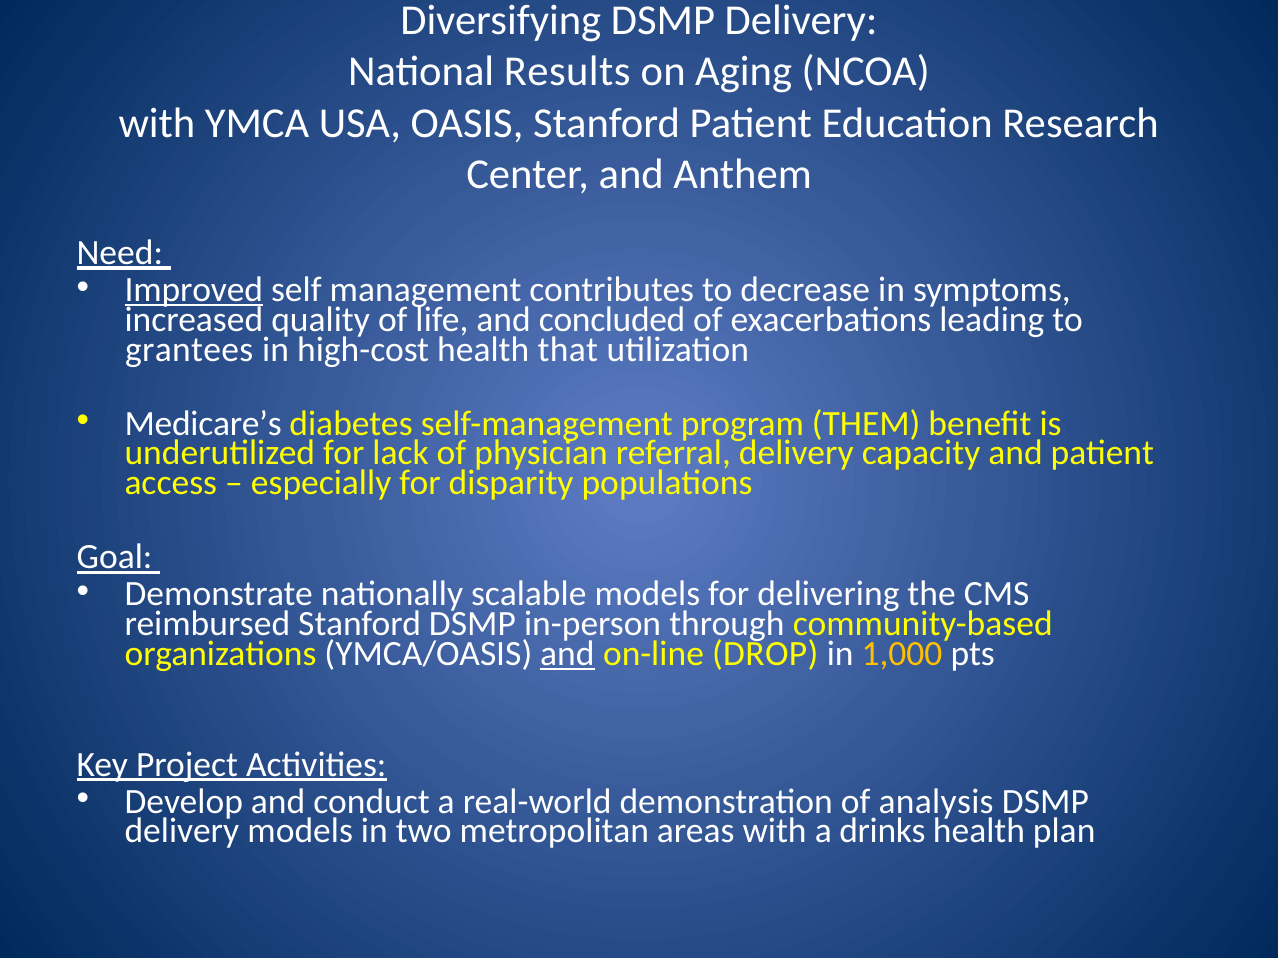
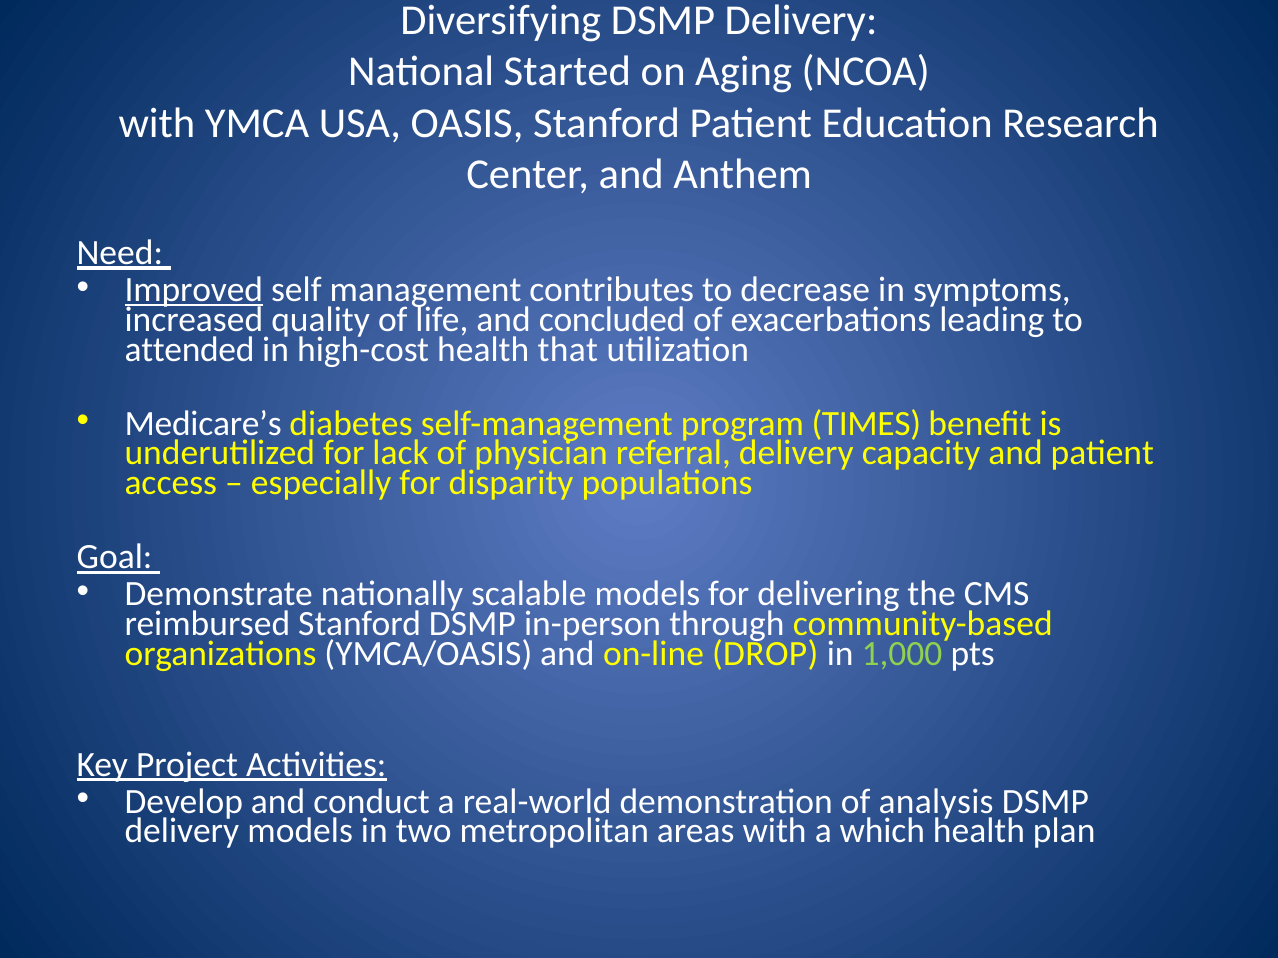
Results: Results -> Started
grantees: grantees -> attended
THEM: THEM -> TIMES
and at (567, 654) underline: present -> none
1,000 colour: yellow -> light green
drinks: drinks -> which
